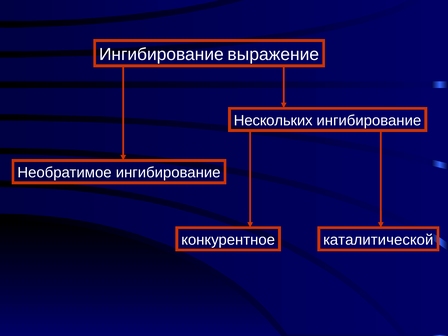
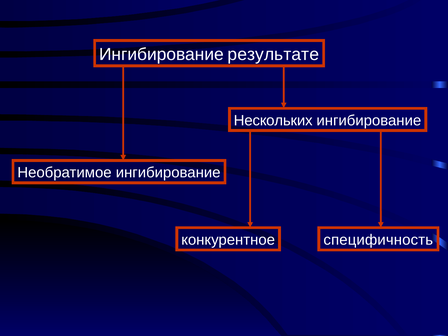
выражение: выражение -> результате
каталитической: каталитической -> специфичность
